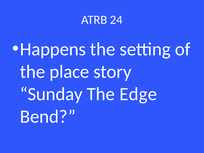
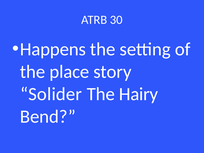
24: 24 -> 30
Sunday: Sunday -> Solider
Edge: Edge -> Hairy
